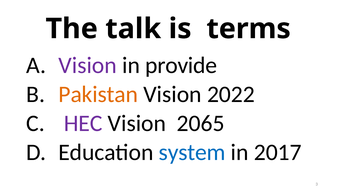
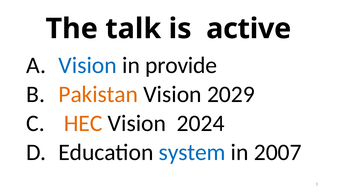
terms: terms -> active
Vision at (88, 65) colour: purple -> blue
2022: 2022 -> 2029
HEC colour: purple -> orange
2065: 2065 -> 2024
2017: 2017 -> 2007
